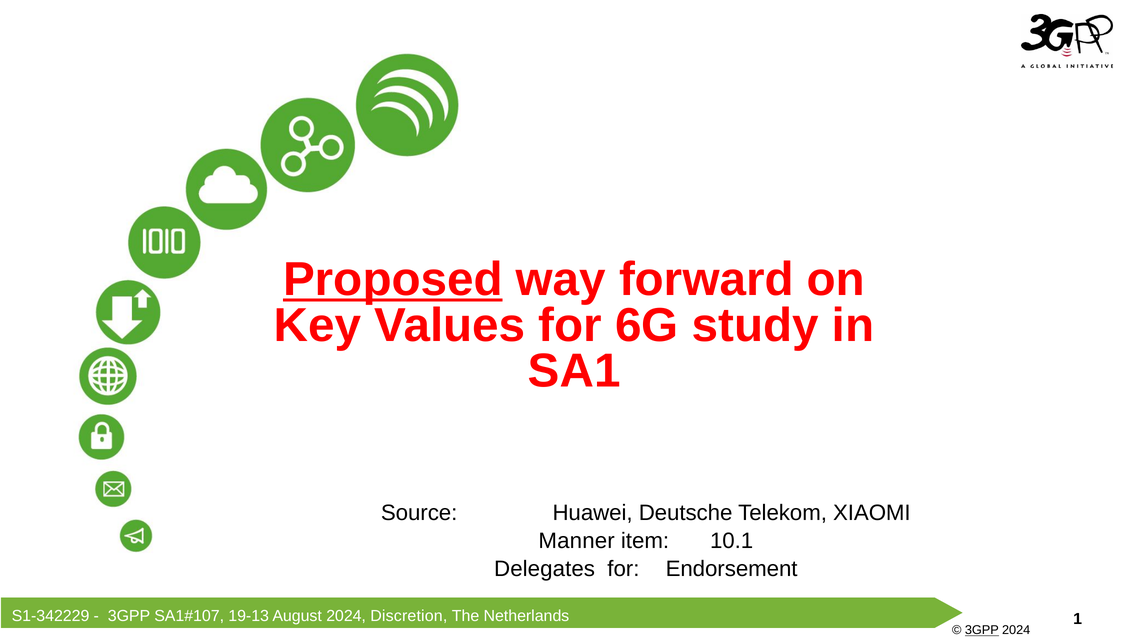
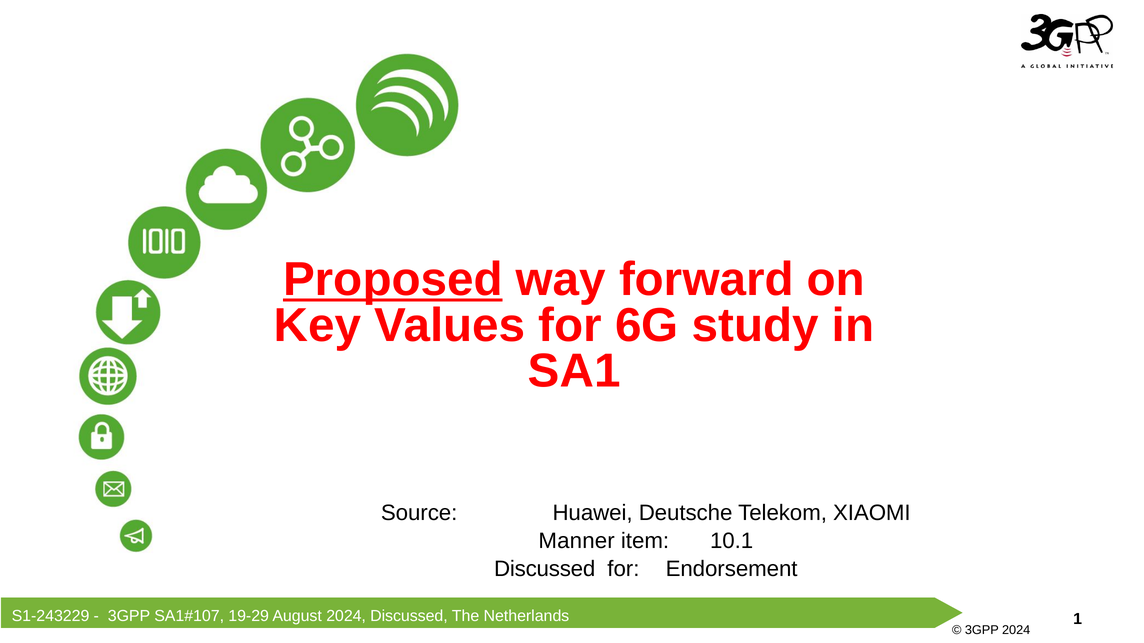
Delegates at (545, 569): Delegates -> Discussed
S1-342229: S1-342229 -> S1-243229
19-13: 19-13 -> 19-29
2024 Discretion: Discretion -> Discussed
3GPP at (982, 631) underline: present -> none
